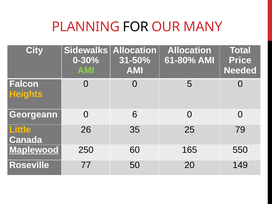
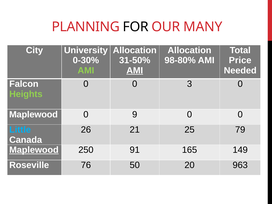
Sidewalks: Sidewalks -> University
61-80%: 61-80% -> 98-80%
AMI at (135, 70) underline: none -> present
5: 5 -> 3
Heights colour: yellow -> light green
Georgeann at (33, 114): Georgeann -> Maplewood
6: 6 -> 9
Little colour: yellow -> light blue
35: 35 -> 21
60: 60 -> 91
550: 550 -> 149
77: 77 -> 76
149: 149 -> 963
